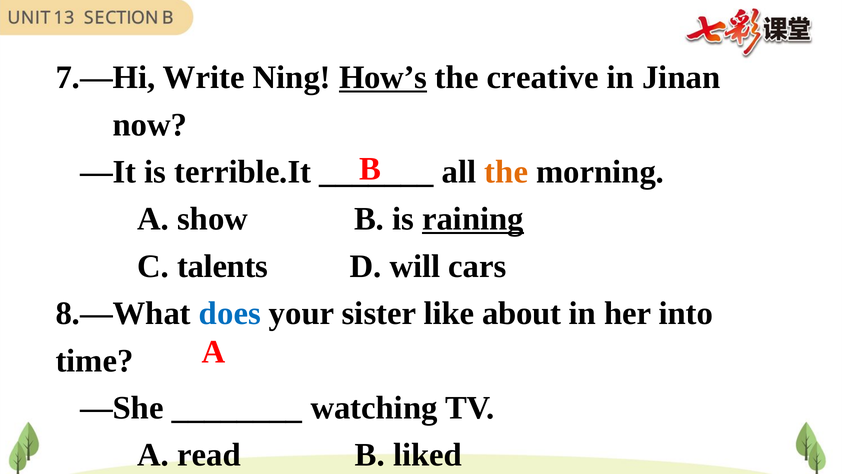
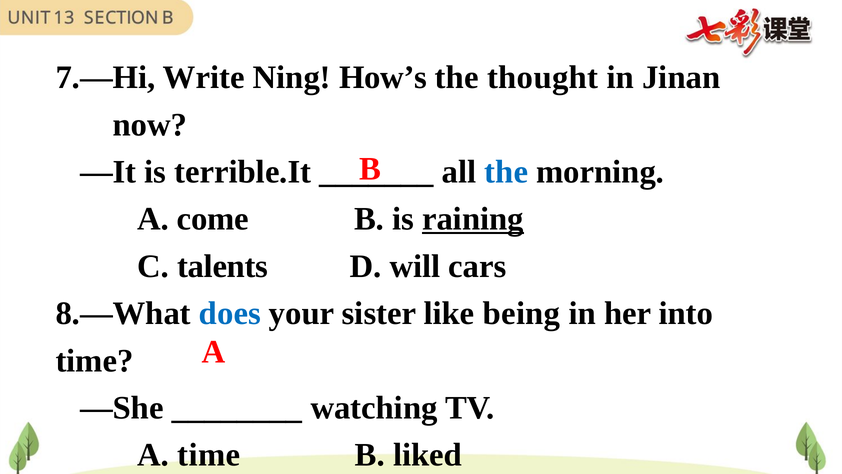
How’s underline: present -> none
creative: creative -> thought
the at (506, 172) colour: orange -> blue
show: show -> come
about: about -> being
A read: read -> time
